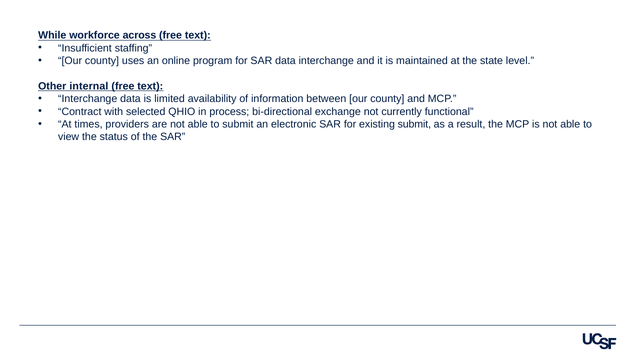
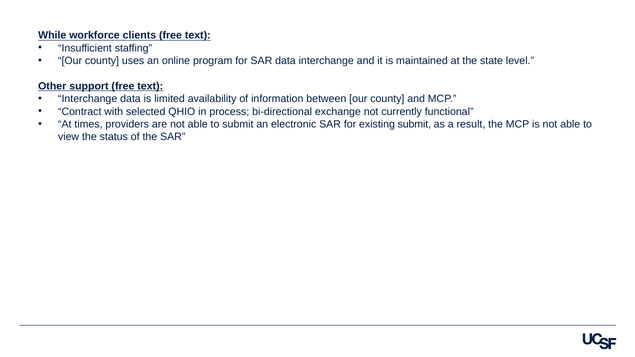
across: across -> clients
internal: internal -> support
